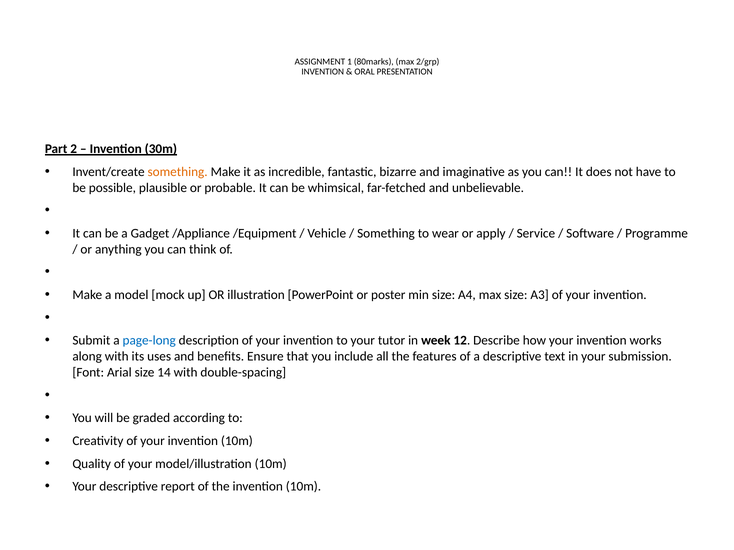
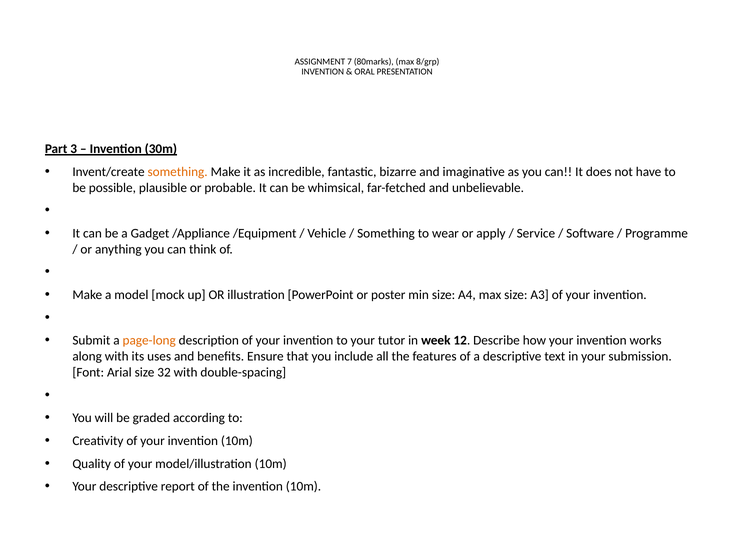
1: 1 -> 7
2/grp: 2/grp -> 8/grp
2: 2 -> 3
page-long colour: blue -> orange
14: 14 -> 32
